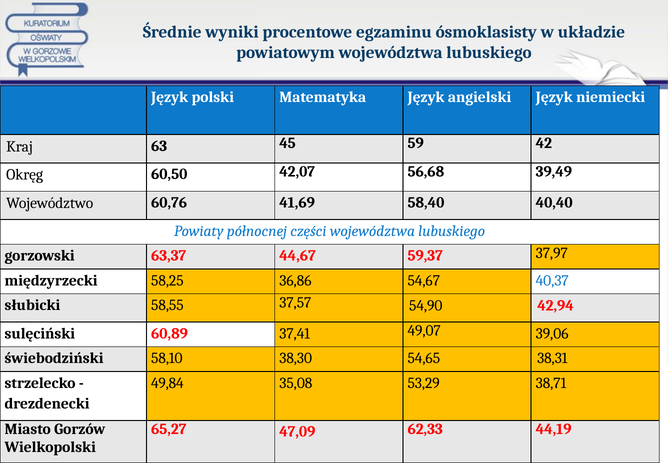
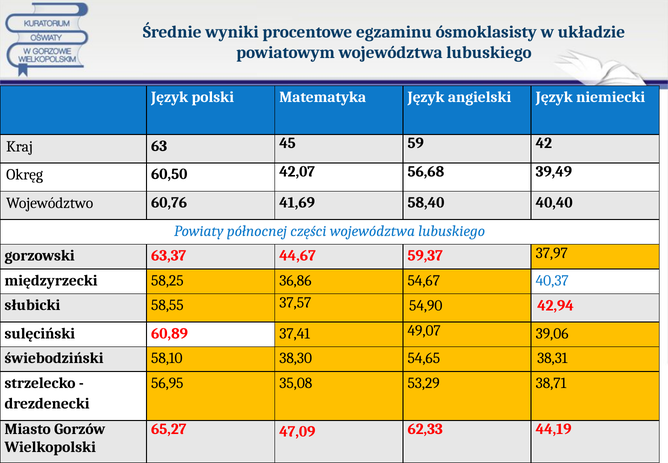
49,84: 49,84 -> 56,95
